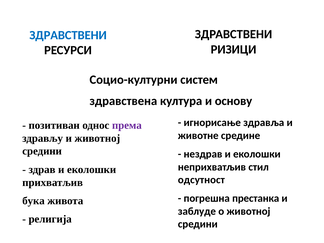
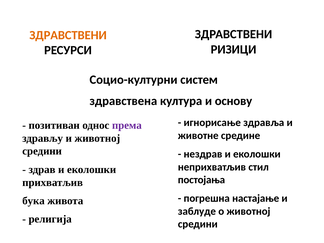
ЗДРАВСТВЕНИ at (68, 35) colour: blue -> orange
одсутност: одсутност -> постојања
престанка: престанка -> настајање
